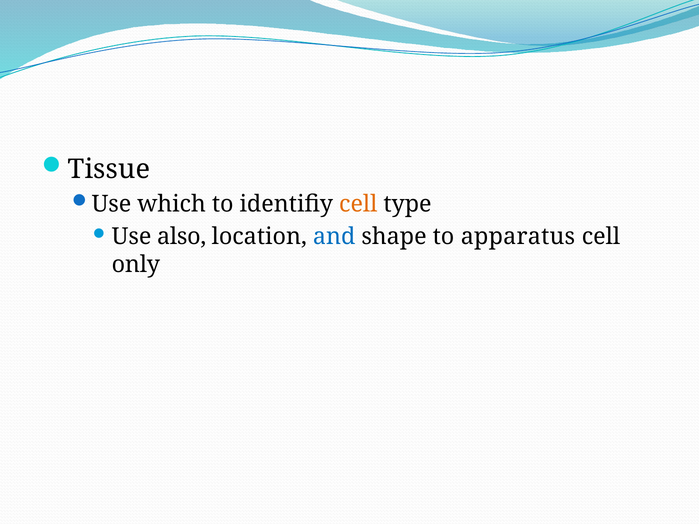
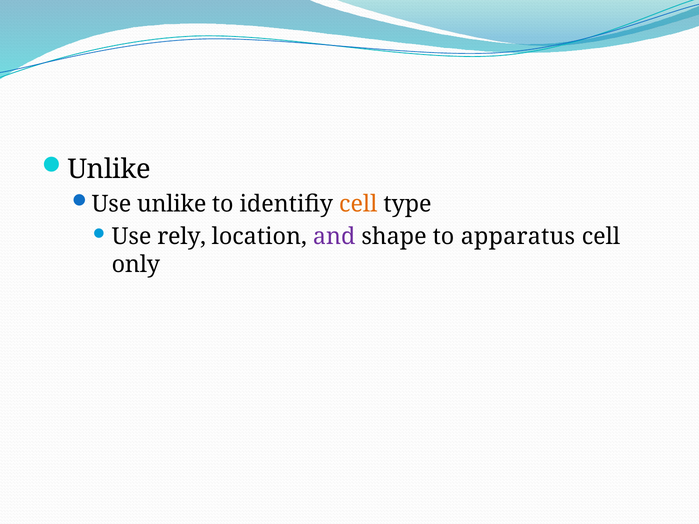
Tissue at (109, 170): Tissue -> Unlike
Use which: which -> unlike
also: also -> rely
and colour: blue -> purple
